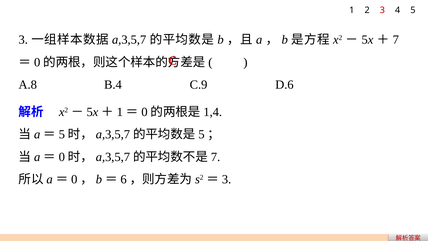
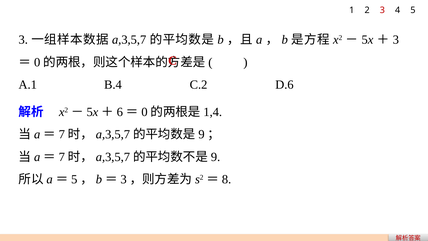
7 at (396, 40): 7 -> 3
A.8: A.8 -> A.1
C.9: C.9 -> C.2
1 at (120, 112): 1 -> 6
5 at (62, 134): 5 -> 7
5 at (202, 134): 5 -> 9
0 at (62, 157): 0 -> 7
7 at (216, 157): 7 -> 9
0 at (74, 179): 0 -> 5
6 at (124, 179): 6 -> 3
3 at (227, 179): 3 -> 8
